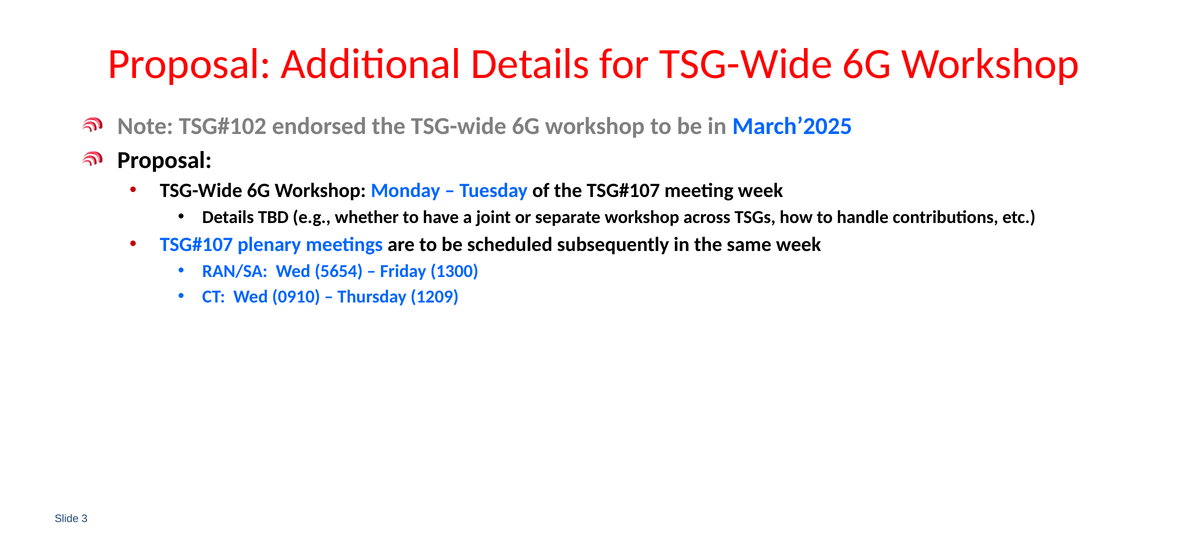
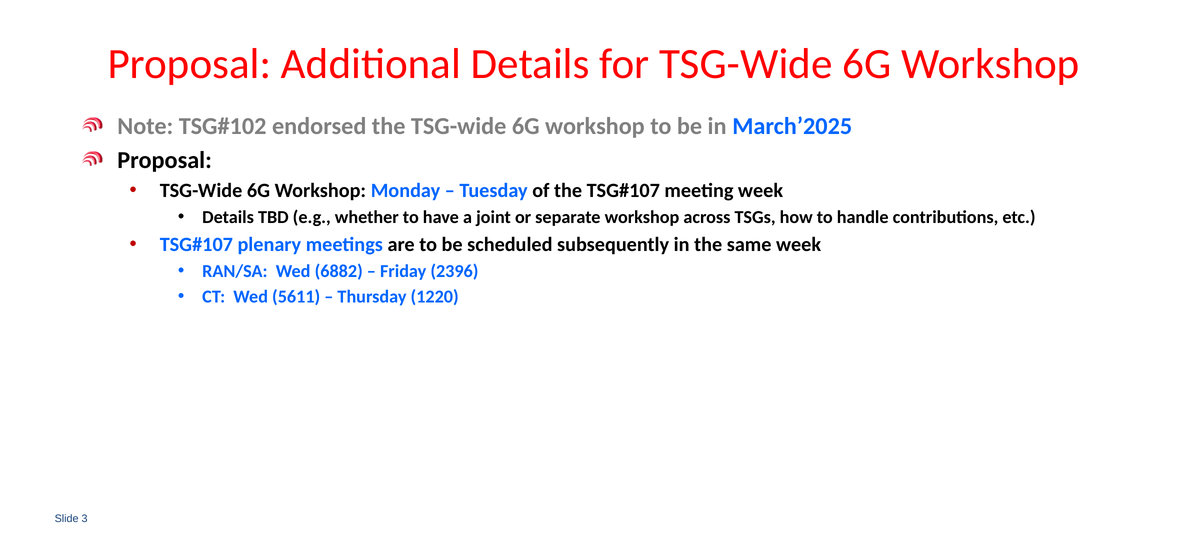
5654: 5654 -> 6882
1300: 1300 -> 2396
0910: 0910 -> 5611
1209: 1209 -> 1220
